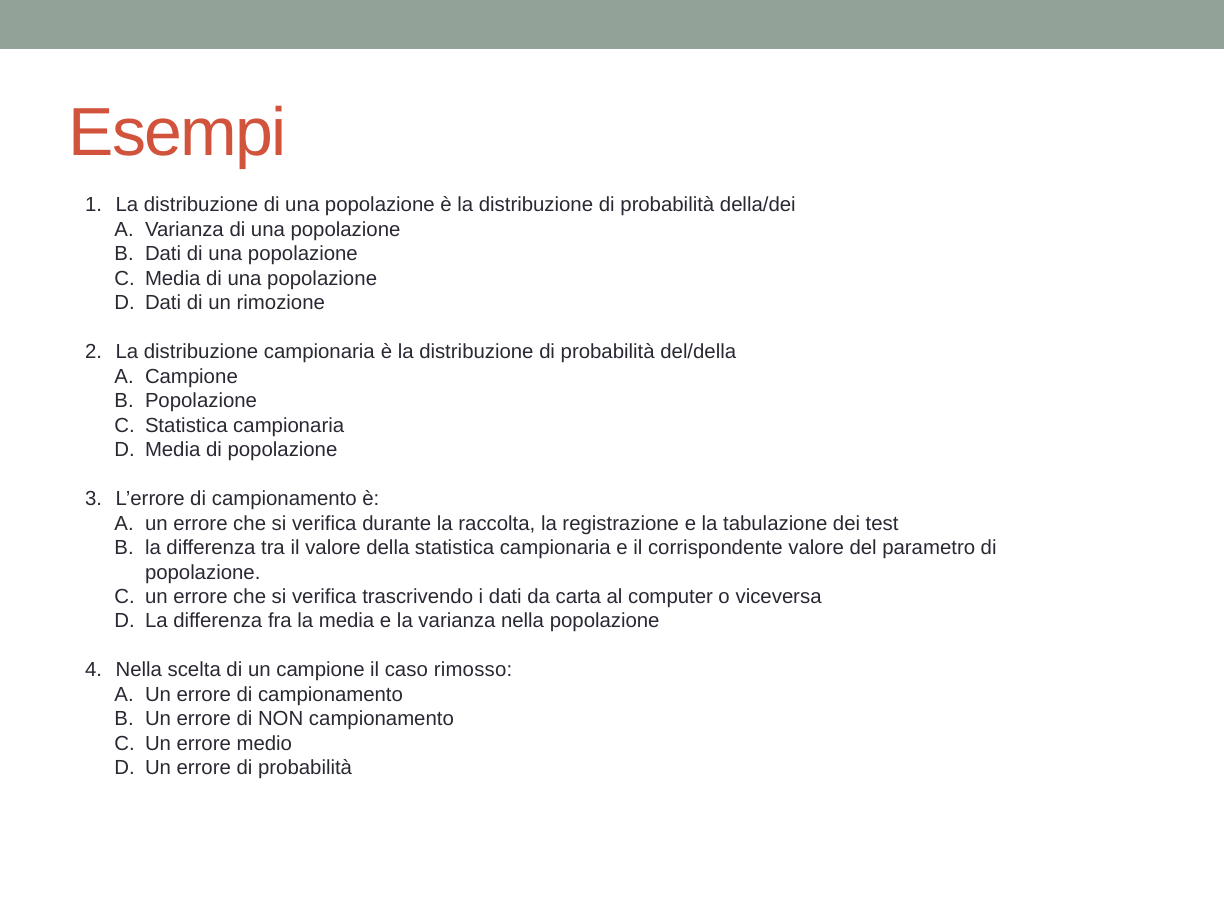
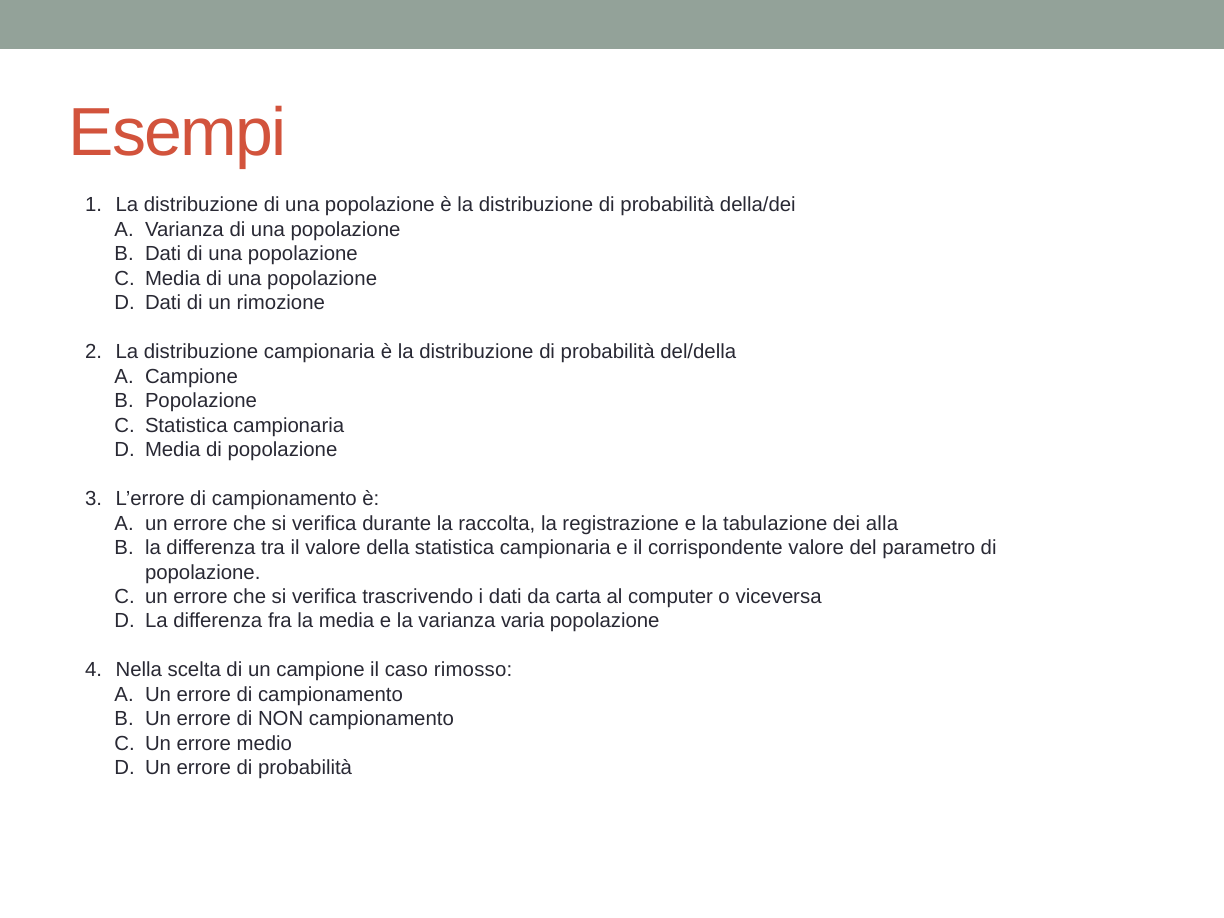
test: test -> alla
varianza nella: nella -> varia
